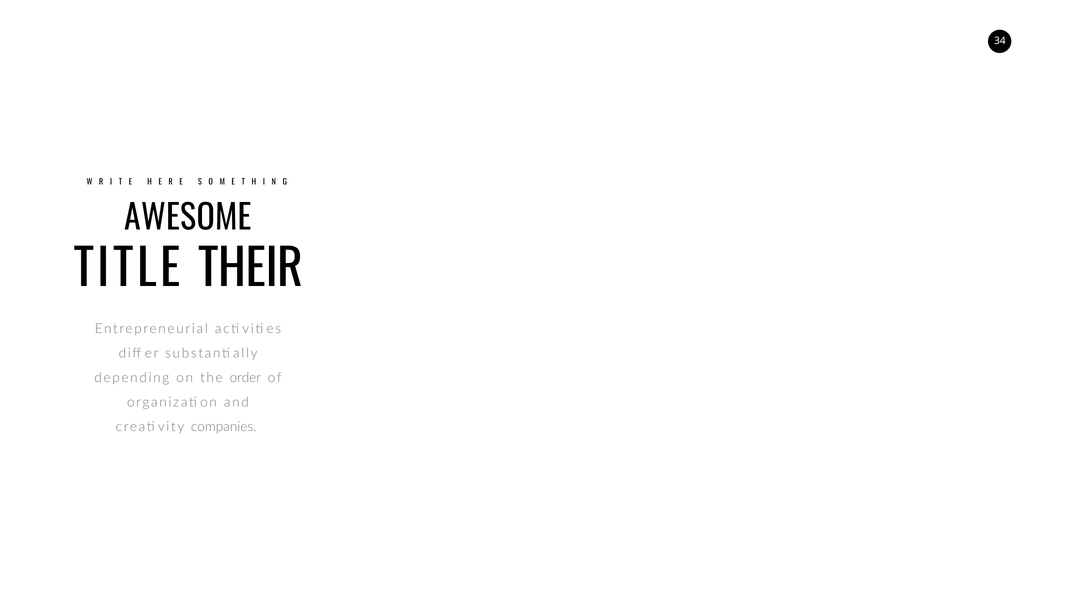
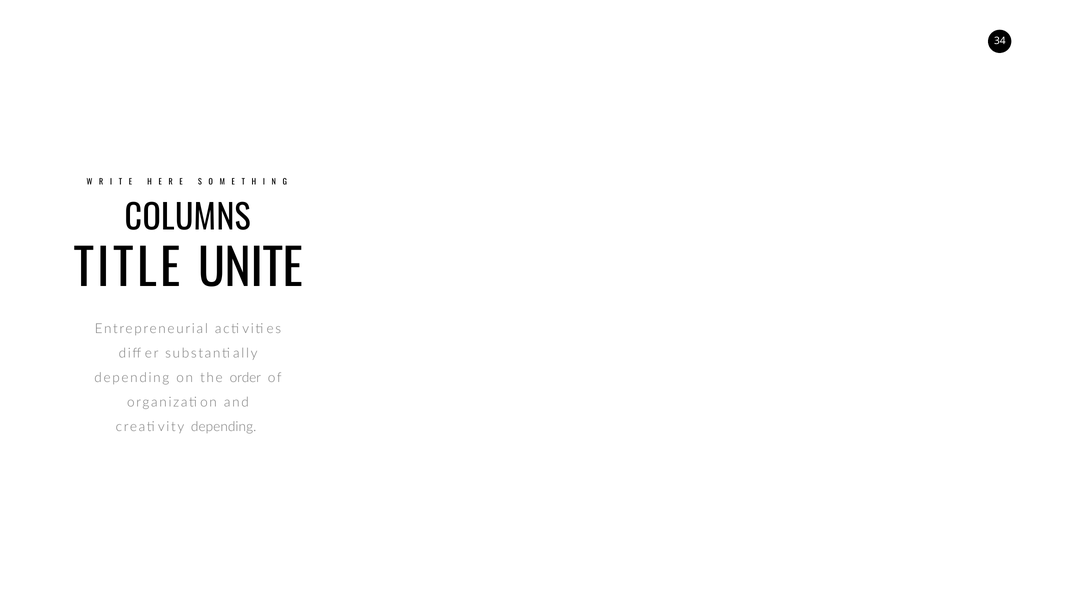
AWESOME: AWESOME -> COLUMNS
THEIR: THEIR -> UNITE
creativity companies: companies -> depending
